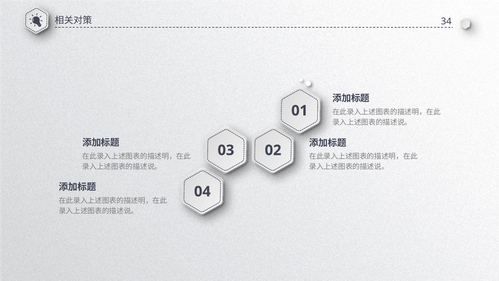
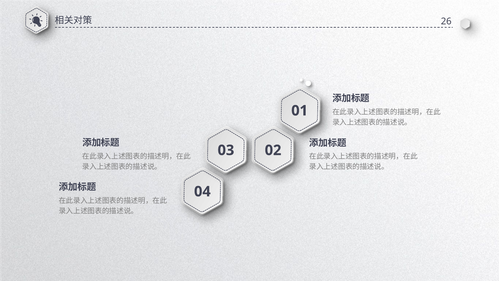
34: 34 -> 26
